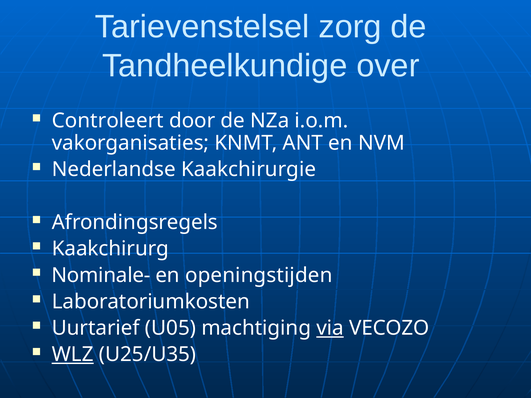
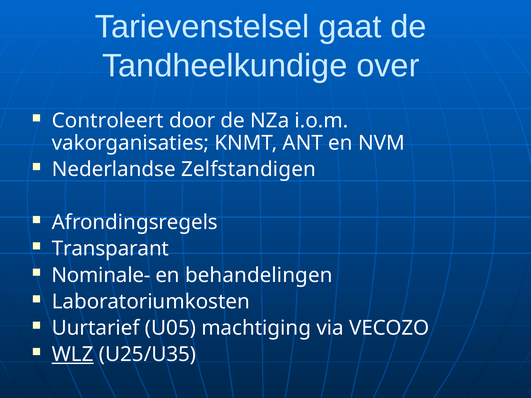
zorg: zorg -> gaat
Kaakchirurgie: Kaakchirurgie -> Zelfstandigen
Kaakchirurg: Kaakchirurg -> Transparant
openingstijden: openingstijden -> behandelingen
via underline: present -> none
